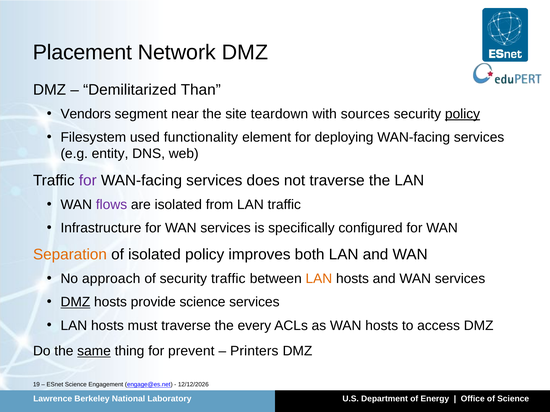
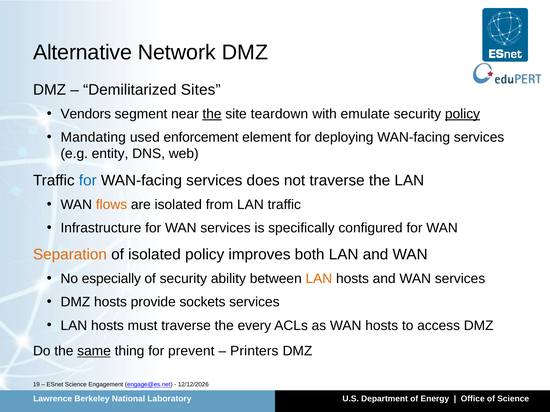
Placement: Placement -> Alternative
Than: Than -> Sites
the at (212, 114) underline: none -> present
sources: sources -> emulate
Filesystem: Filesystem -> Mandating
functionality: functionality -> enforcement
for at (88, 181) colour: purple -> blue
flows colour: purple -> orange
approach: approach -> especially
security traffic: traffic -> ability
DMZ at (75, 302) underline: present -> none
provide science: science -> sockets
